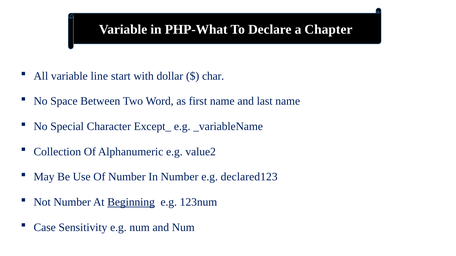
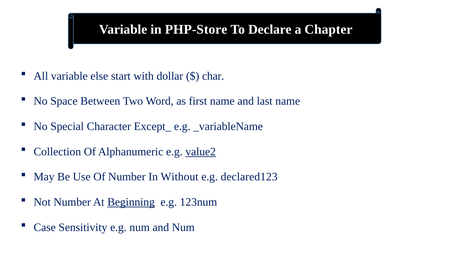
PHP-What: PHP-What -> PHP-Store
line: line -> else
value2 underline: none -> present
In Number: Number -> Without
